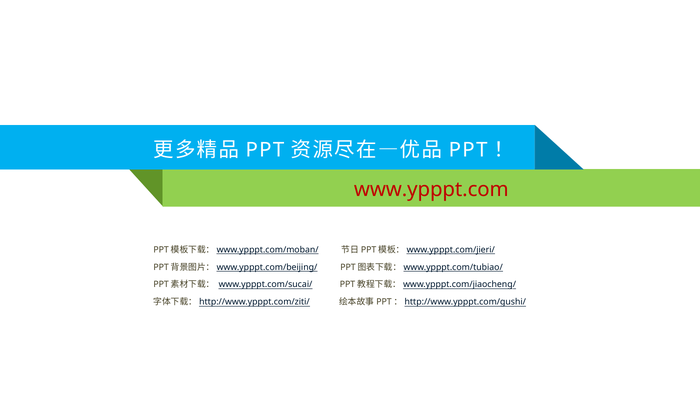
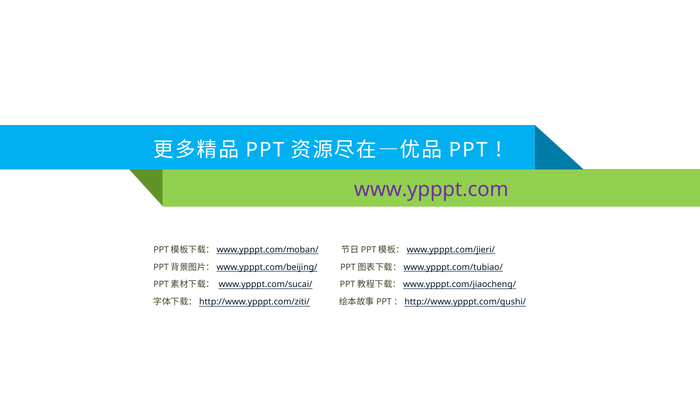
www.ypppt.com colour: red -> purple
